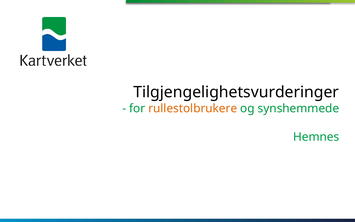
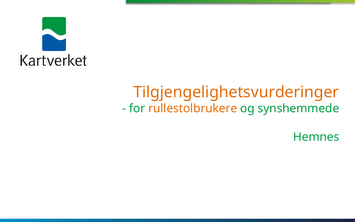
Tilgjengelighetsvurderinger colour: black -> orange
